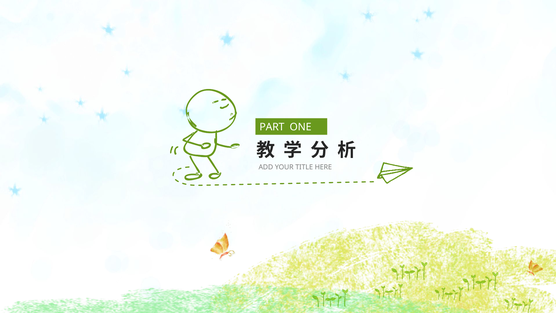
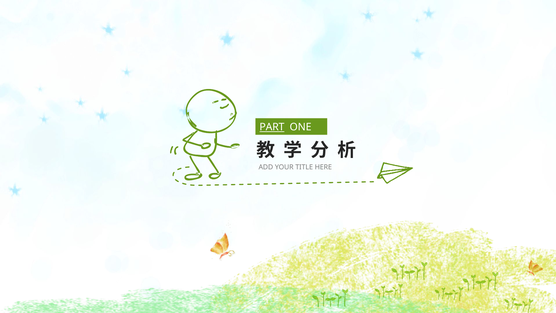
PART underline: none -> present
